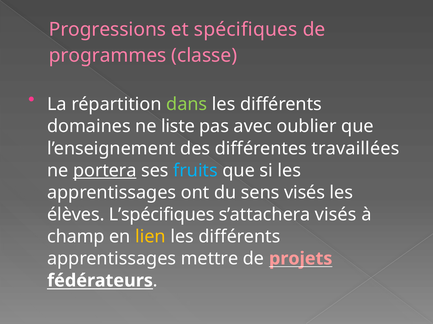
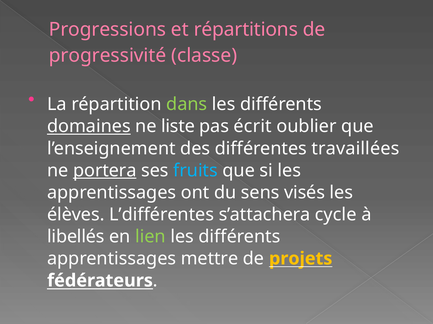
spécifiques: spécifiques -> répartitions
programmes: programmes -> progressivité
domaines underline: none -> present
avec: avec -> écrit
L’spécifiques: L’spécifiques -> L’différentes
s’attachera visés: visés -> cycle
champ: champ -> libellés
lien colour: yellow -> light green
projets colour: pink -> yellow
